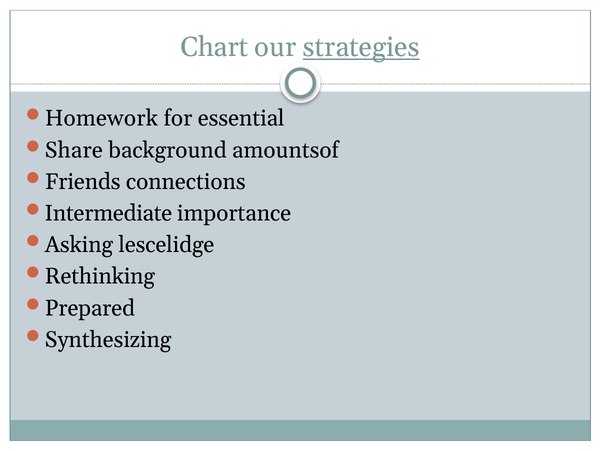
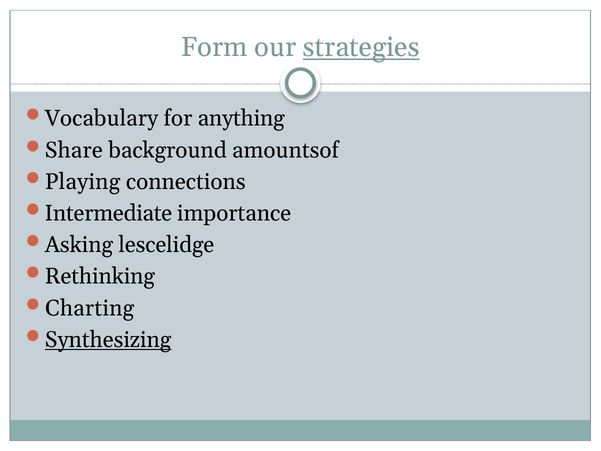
Chart: Chart -> Form
Homework: Homework -> Vocabulary
essential: essential -> anything
Friends: Friends -> Playing
Prepared: Prepared -> Charting
Synthesizing underline: none -> present
